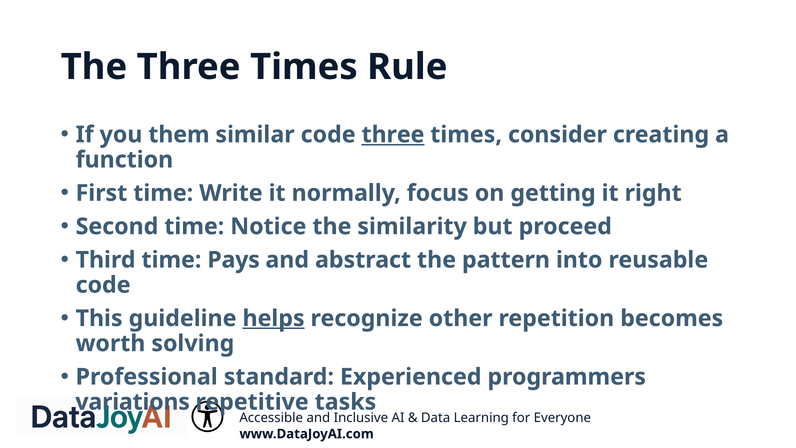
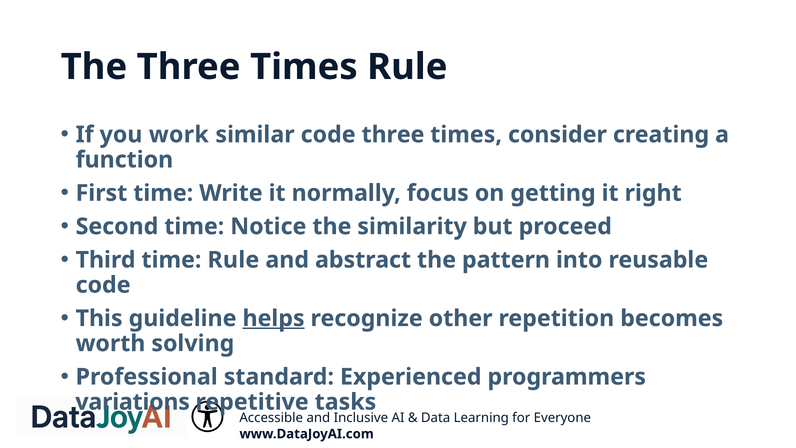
them: them -> work
three at (393, 135) underline: present -> none
time Pays: Pays -> Rule
